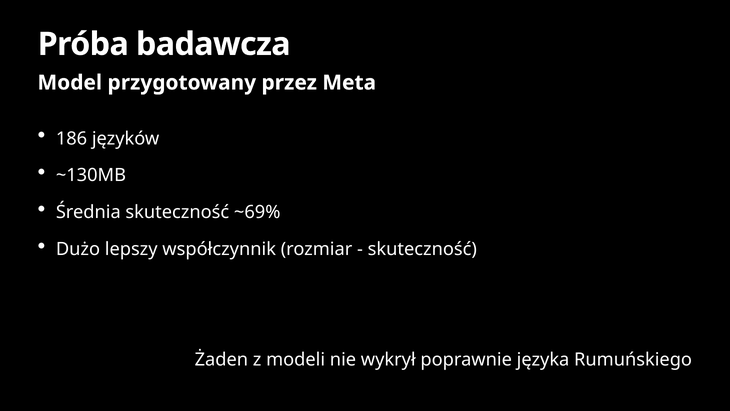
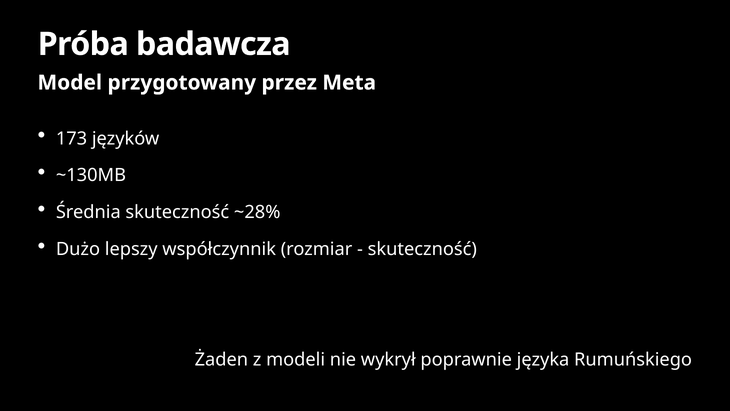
186: 186 -> 173
~69%: ~69% -> ~28%
